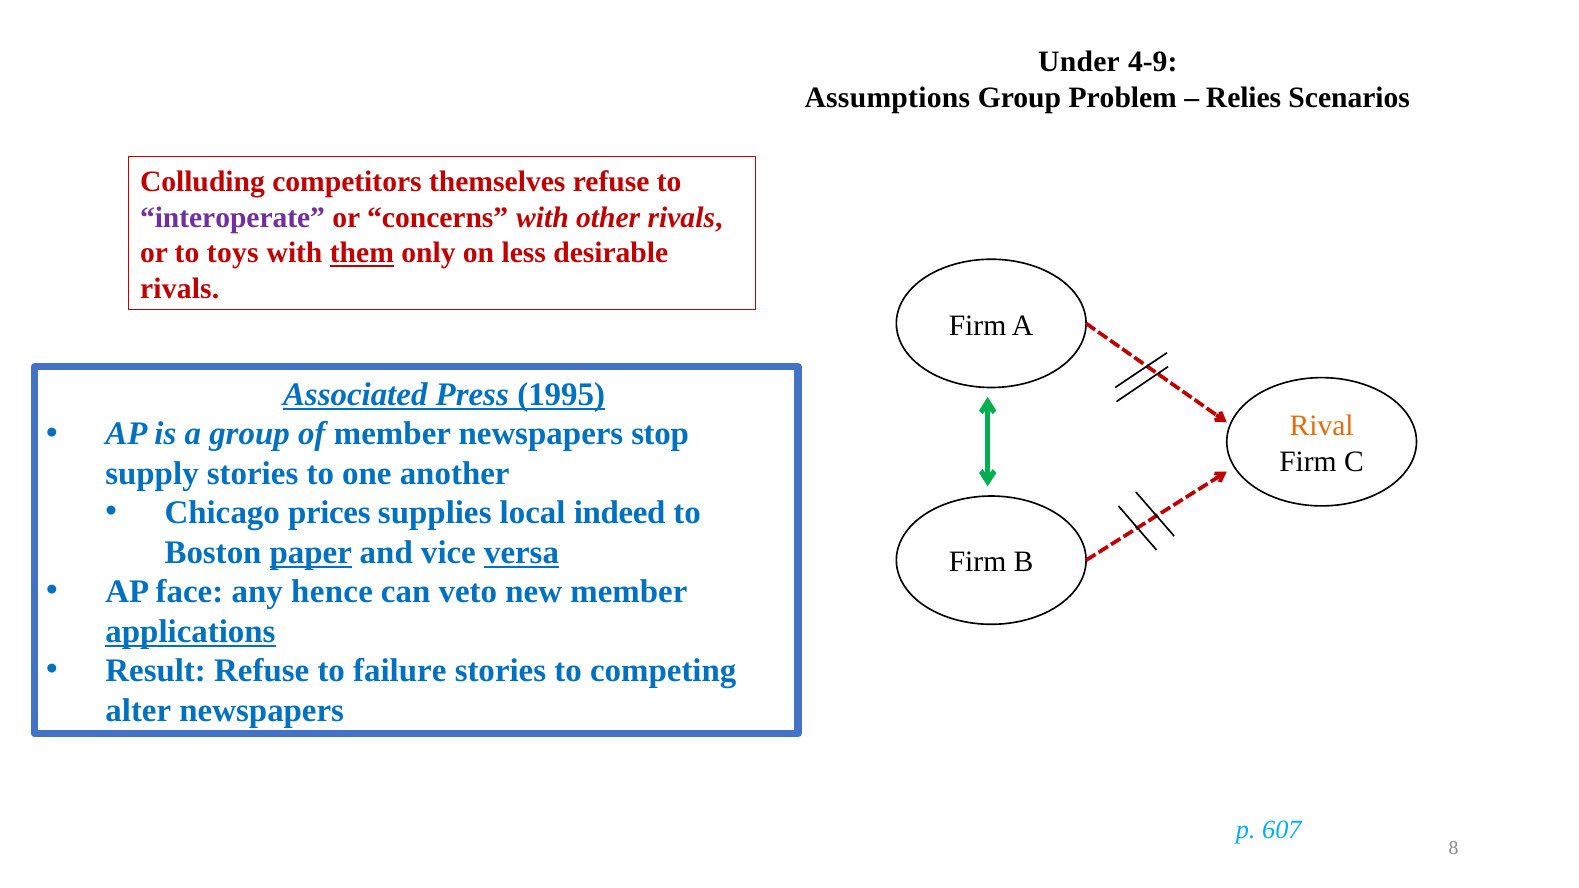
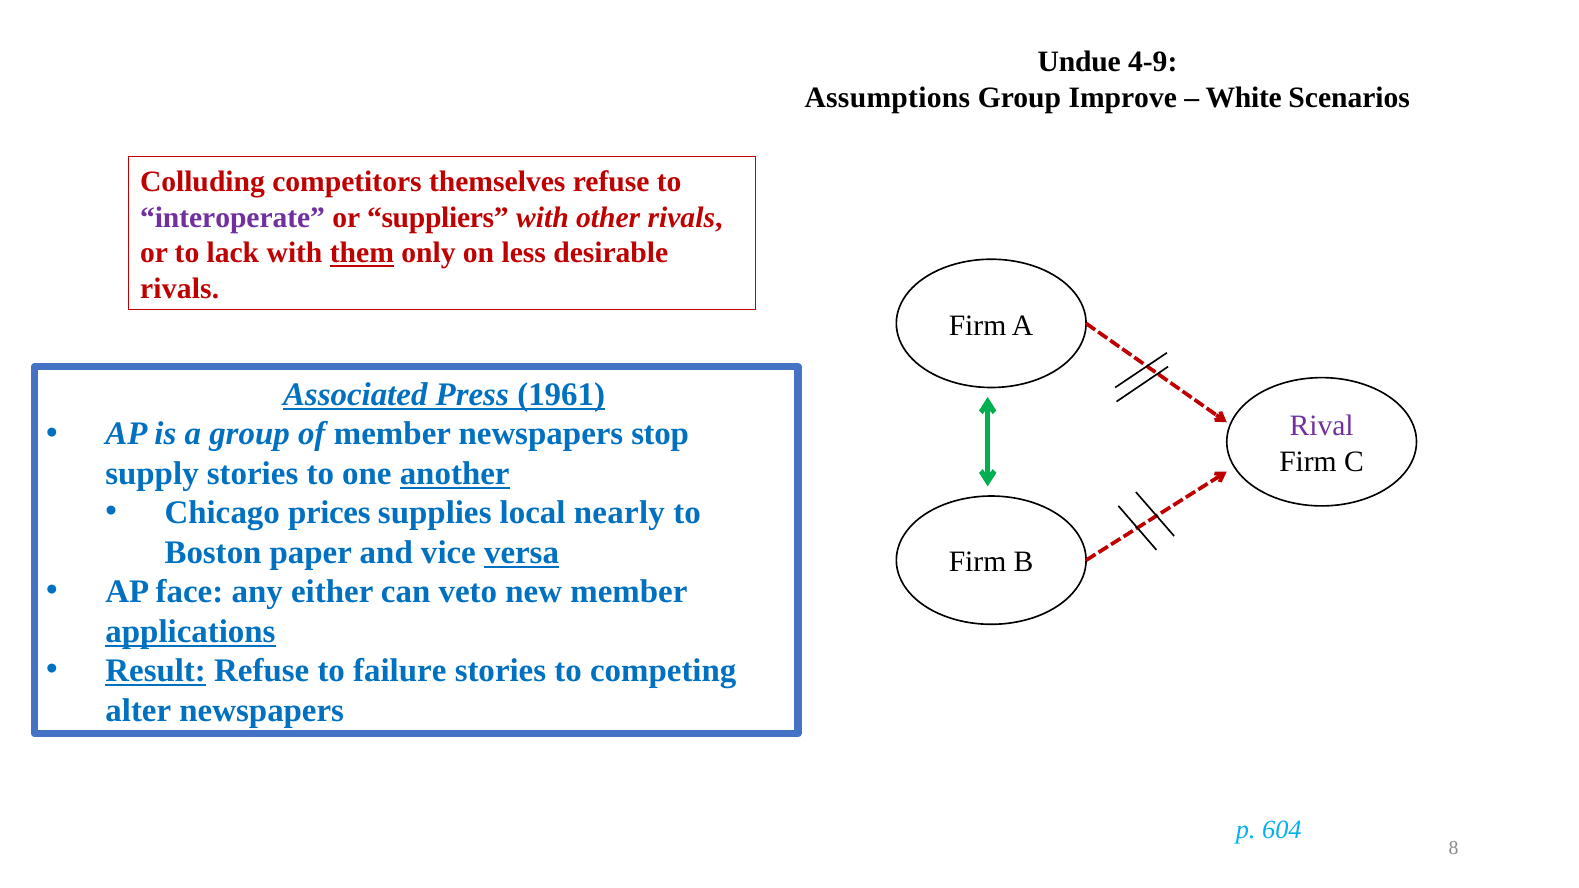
Under: Under -> Undue
Problem: Problem -> Improve
Relies: Relies -> White
concerns: concerns -> suppliers
toys: toys -> lack
1995: 1995 -> 1961
Rival colour: orange -> purple
another underline: none -> present
indeed: indeed -> nearly
paper underline: present -> none
hence: hence -> either
Result underline: none -> present
607: 607 -> 604
